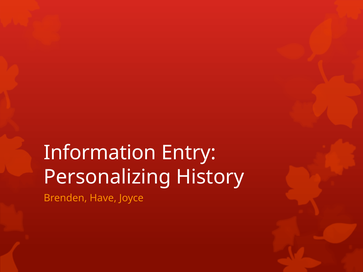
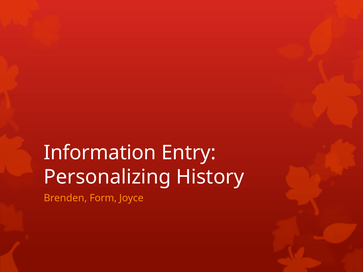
Have: Have -> Form
